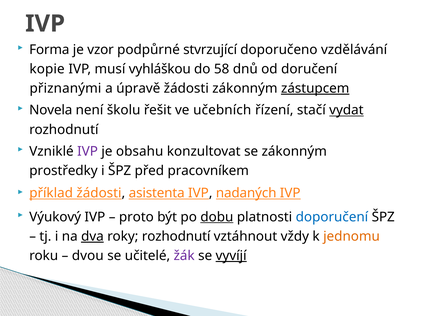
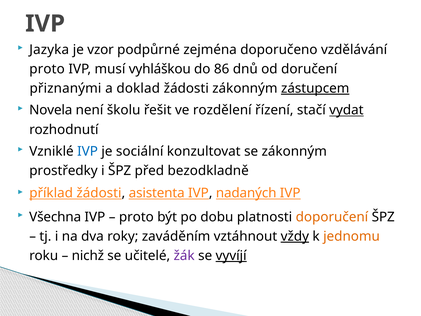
Forma: Forma -> Jazyka
stvrzující: stvrzující -> zejména
kopie at (47, 69): kopie -> proto
58: 58 -> 86
úpravě: úpravě -> doklad
učebních: učebních -> rozdělení
IVP at (88, 151) colour: purple -> blue
obsahu: obsahu -> sociální
pracovníkem: pracovníkem -> bezodkladně
Výukový: Výukový -> Všechna
dobu underline: present -> none
doporučení colour: blue -> orange
dva underline: present -> none
roky rozhodnutí: rozhodnutí -> zaváděním
vždy underline: none -> present
dvou: dvou -> nichž
